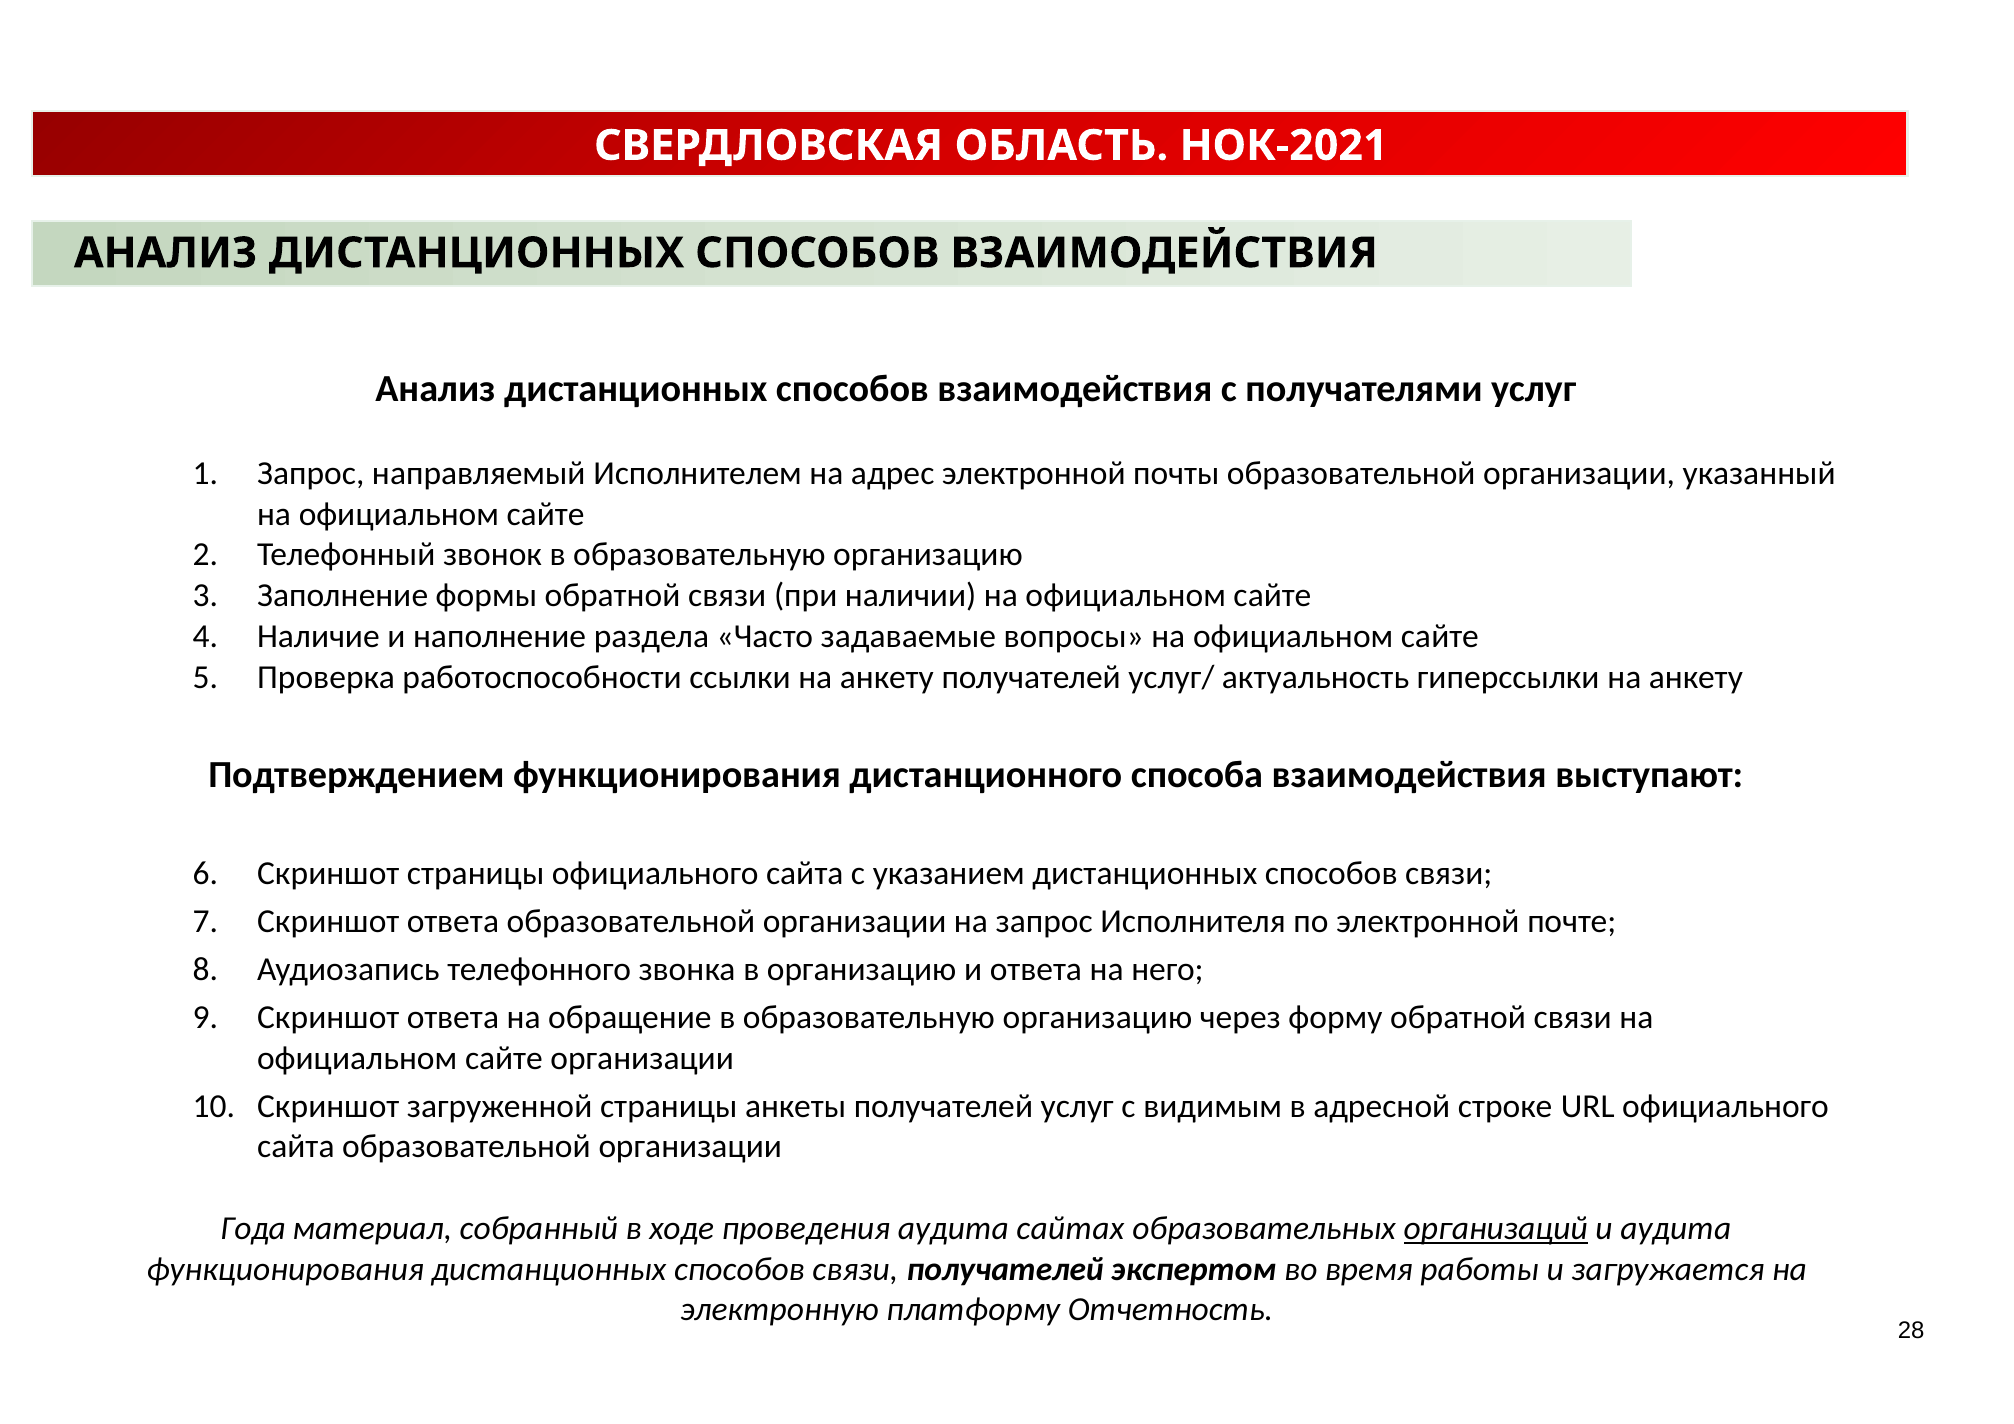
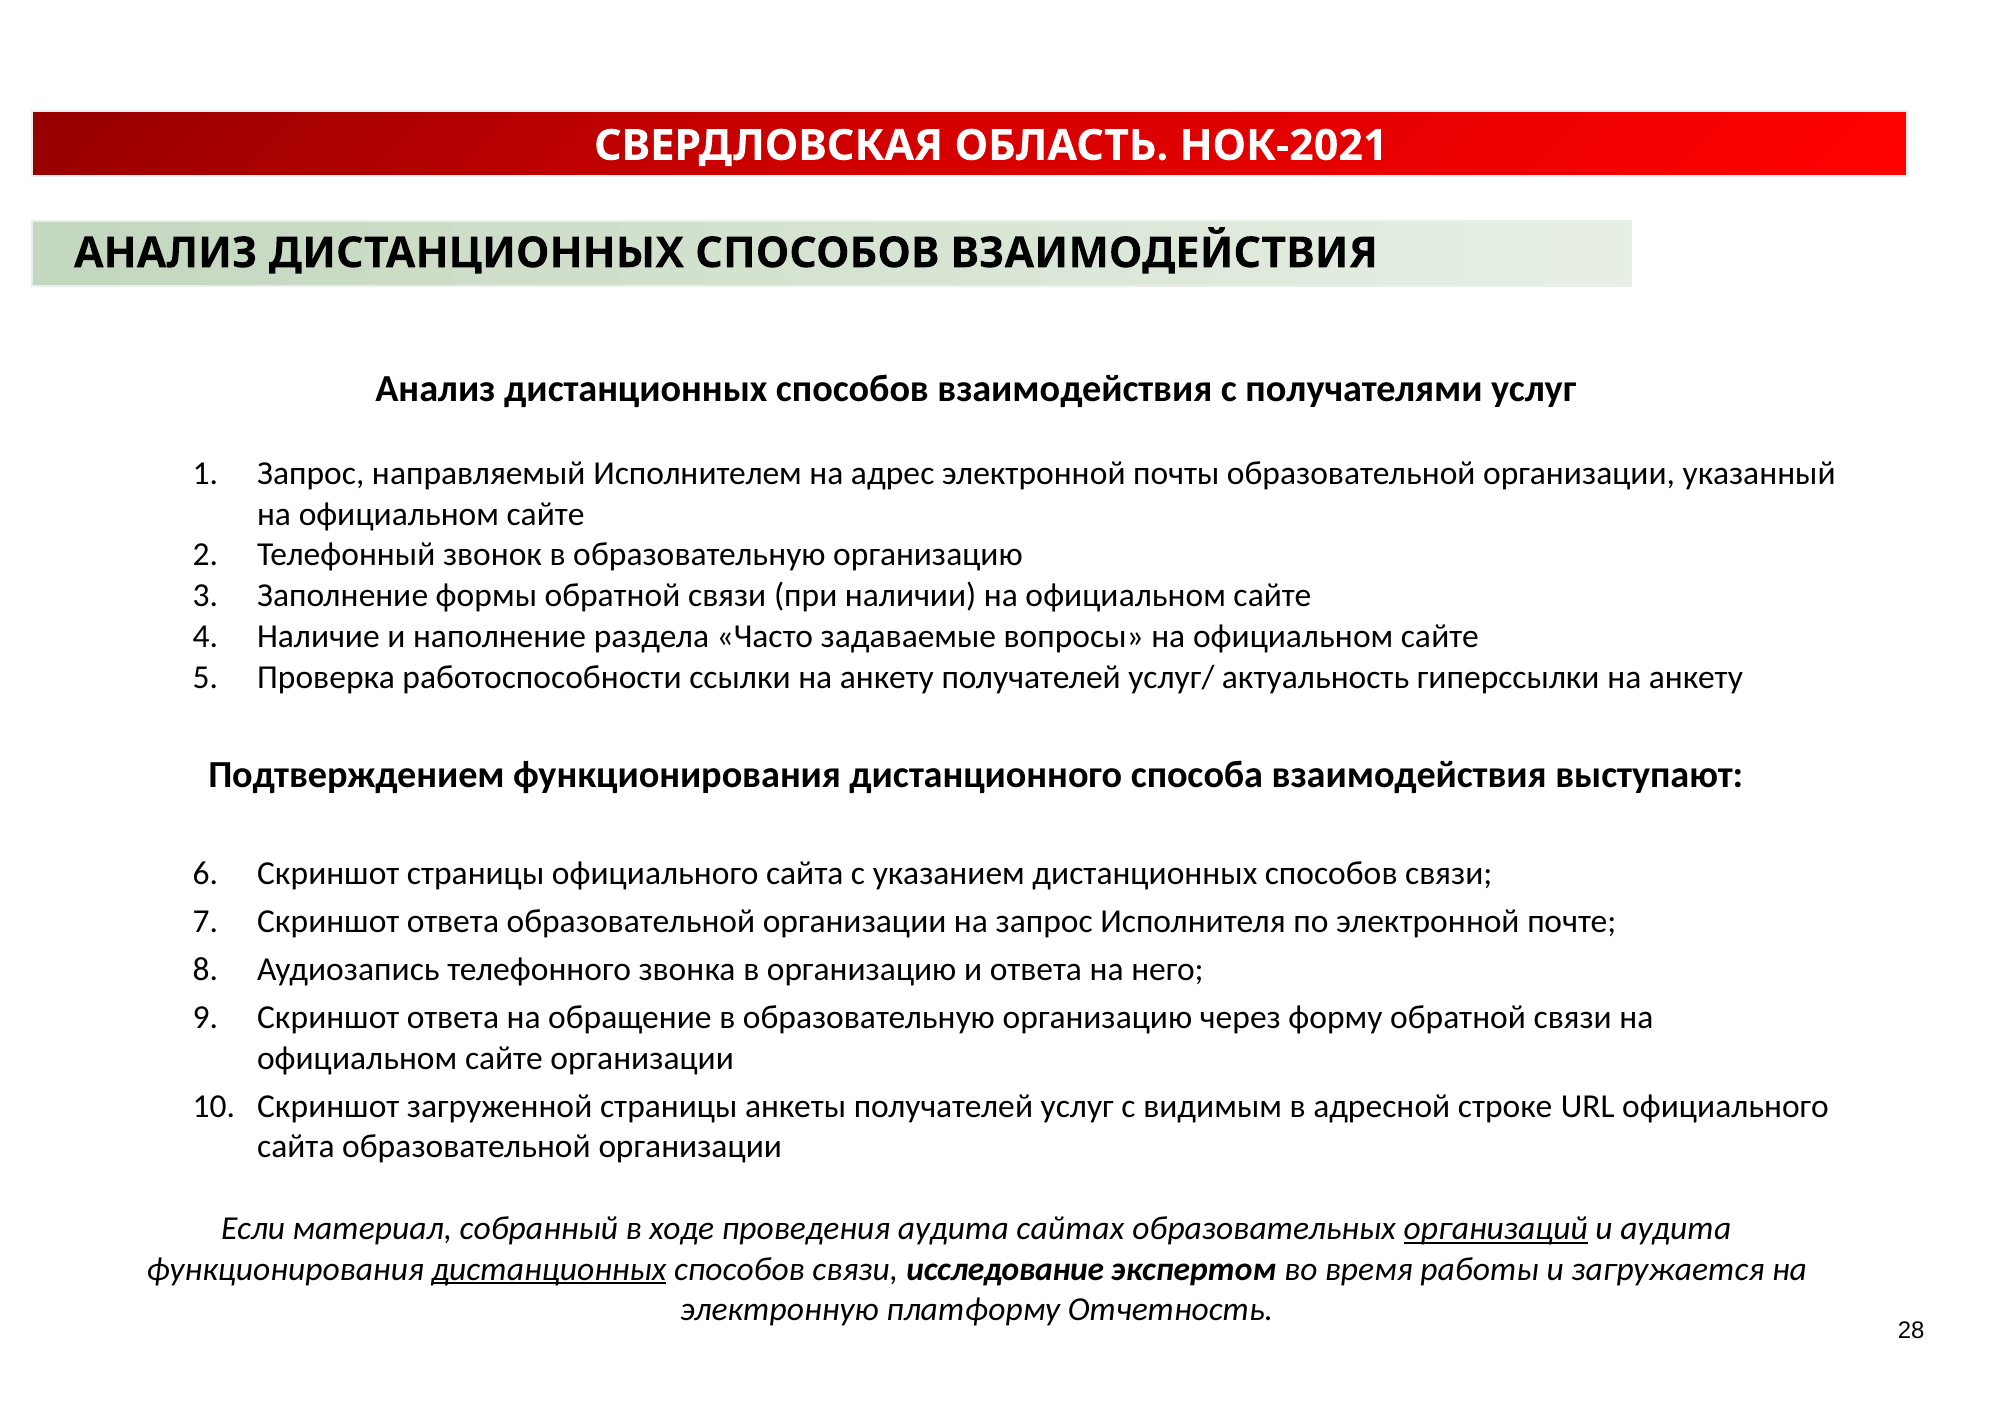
Года: Года -> Если
дистанционных at (549, 1269) underline: none -> present
связи получателей: получателей -> исследование
